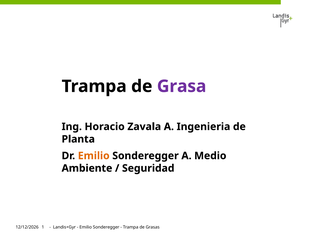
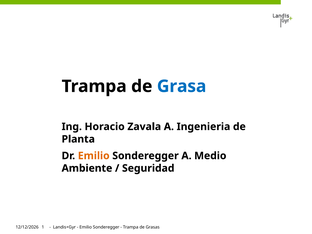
Grasa colour: purple -> blue
